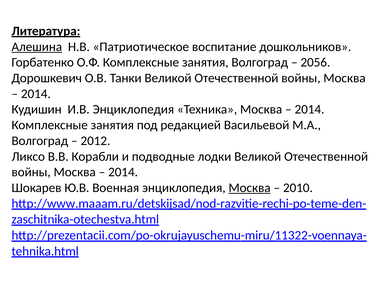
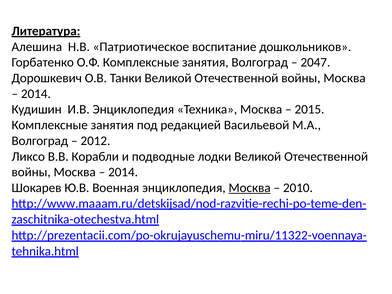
Алешина underline: present -> none
2056: 2056 -> 2047
2014 at (310, 109): 2014 -> 2015
